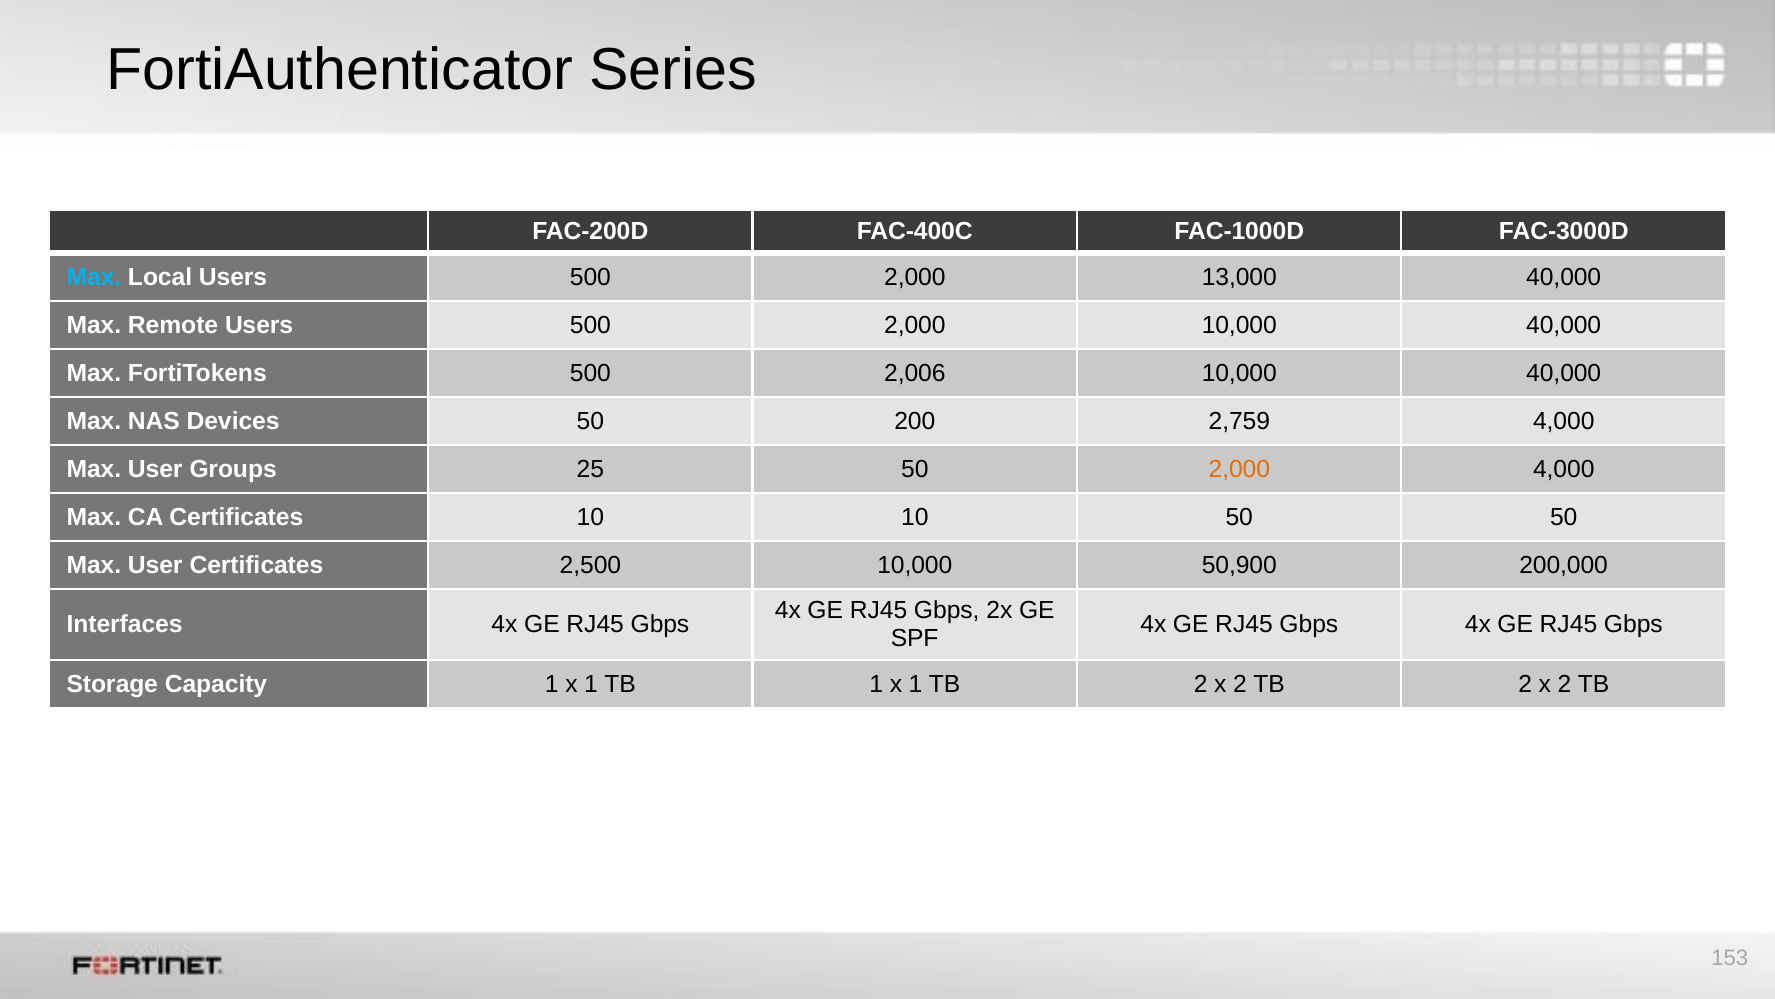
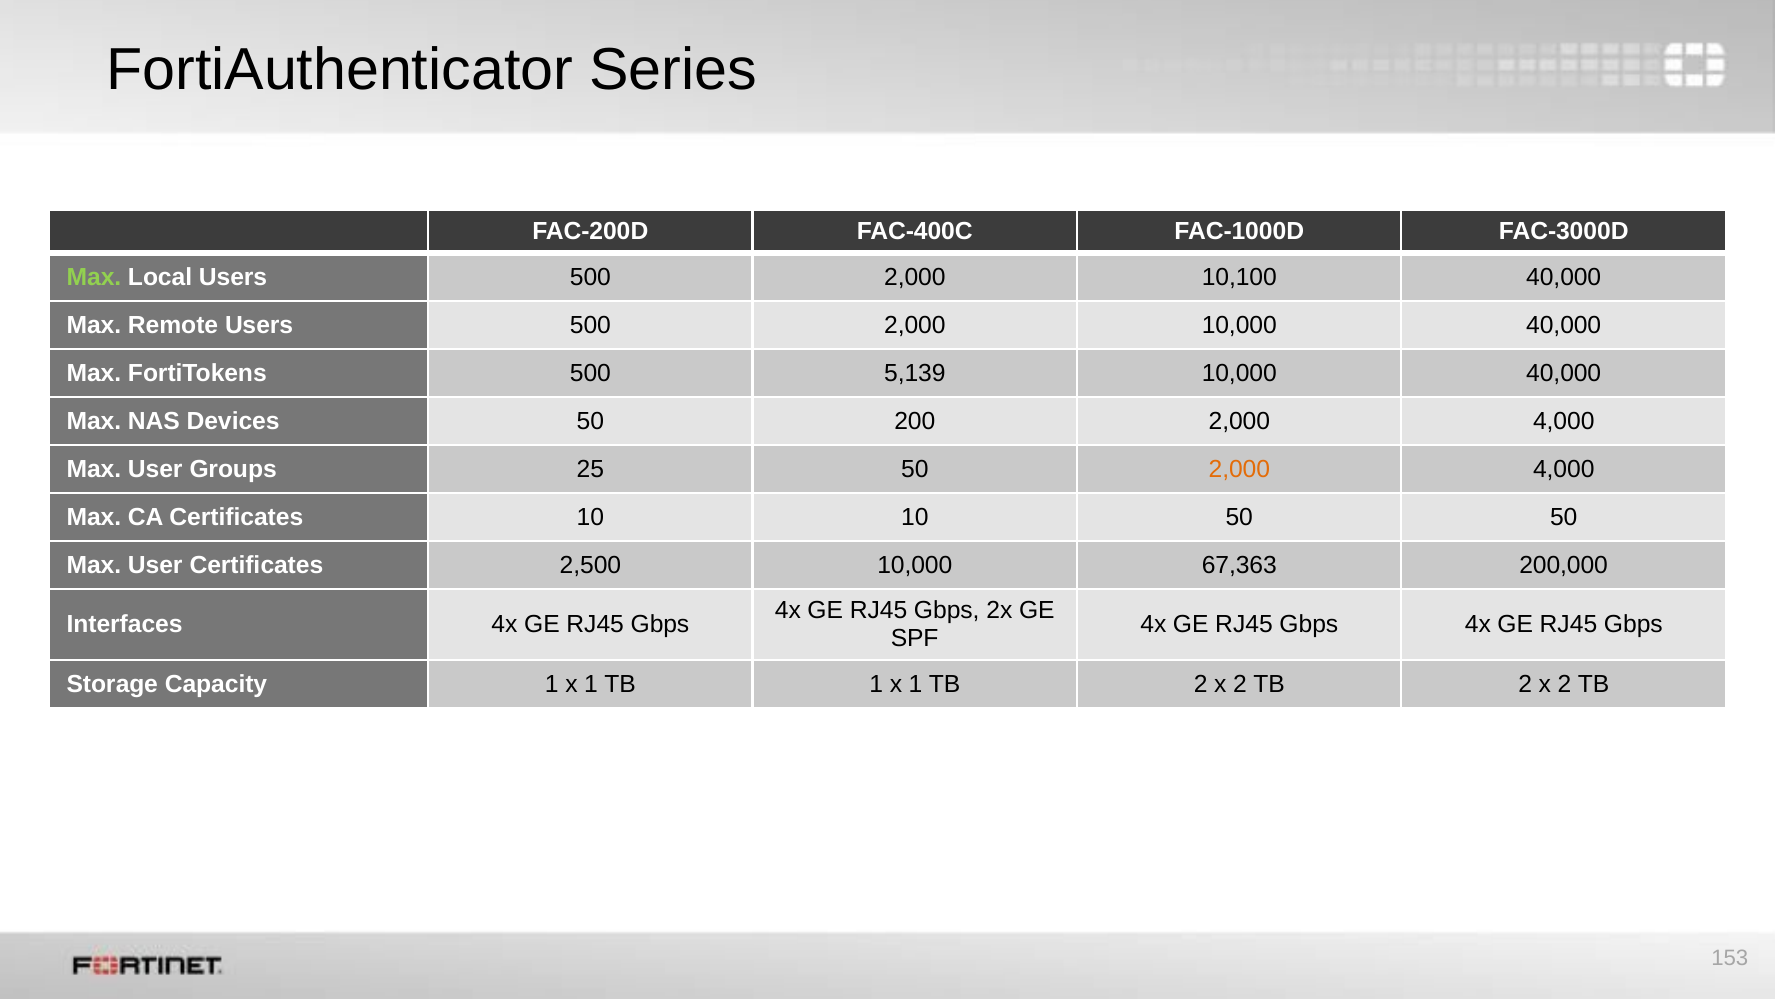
Max at (94, 277) colour: light blue -> light green
13,000: 13,000 -> 10,100
2,006: 2,006 -> 5,139
200 2,759: 2,759 -> 2,000
50,900: 50,900 -> 67,363
